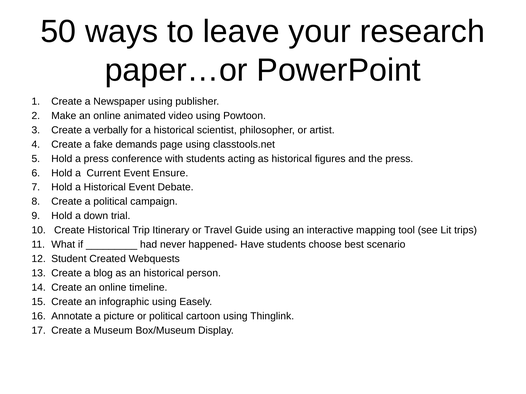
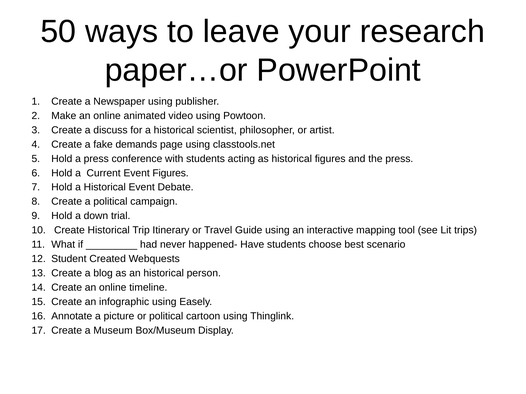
verbally: verbally -> discuss
Event Ensure: Ensure -> Figures
